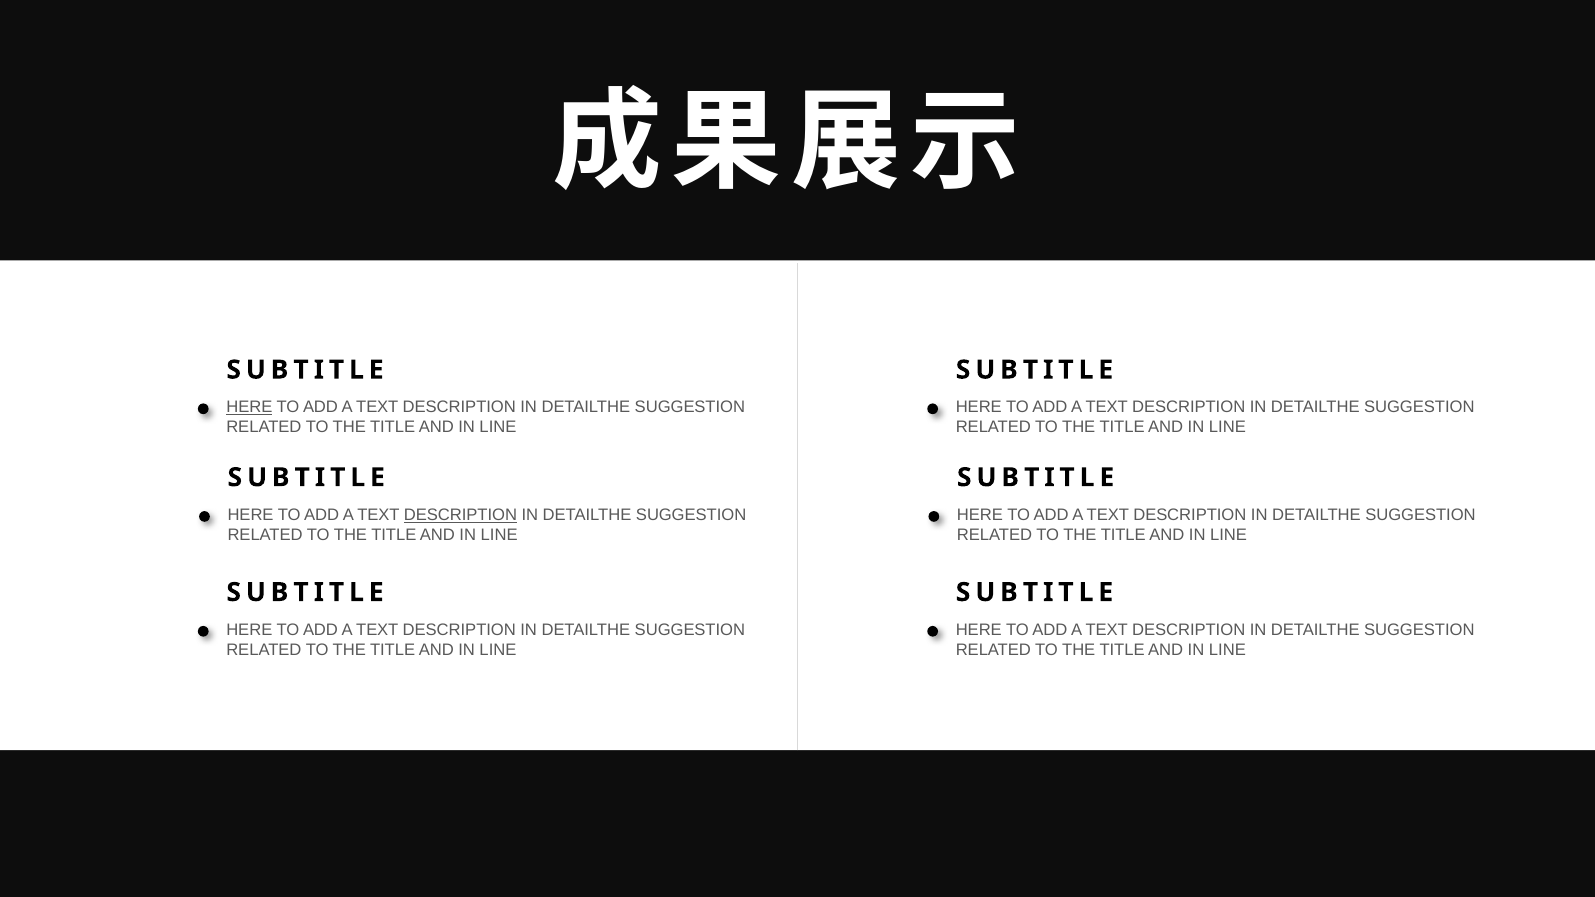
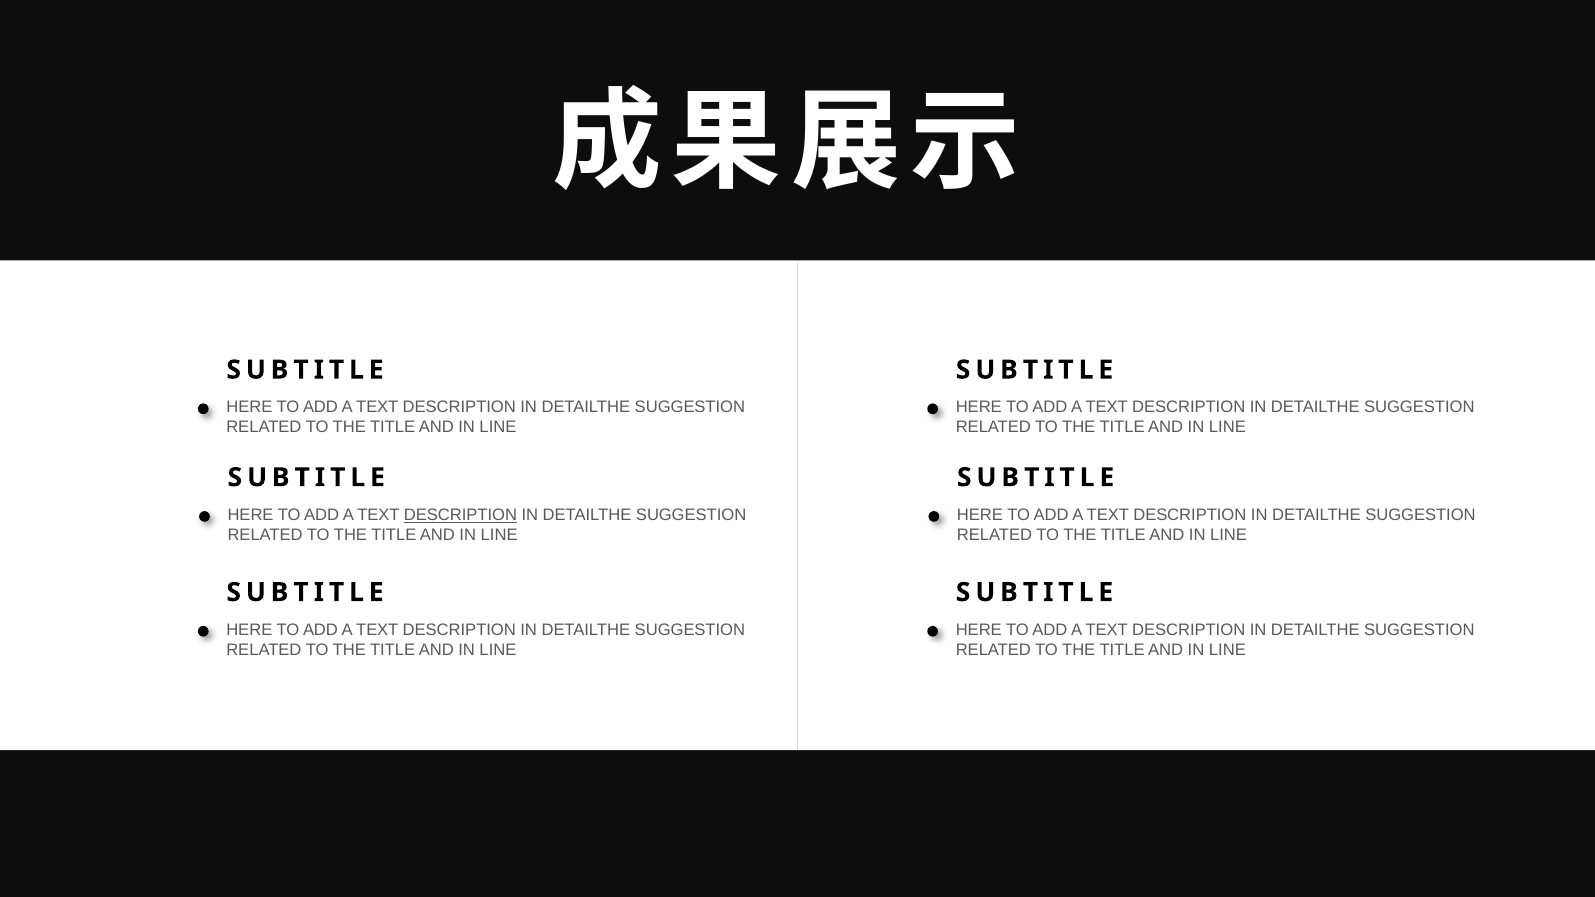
HERE at (249, 407) underline: present -> none
